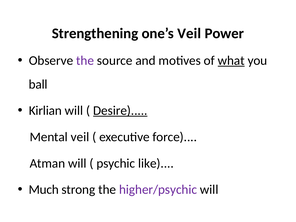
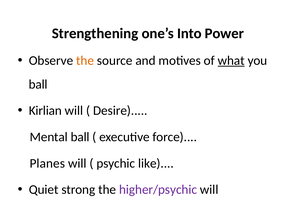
one’s Veil: Veil -> Into
the at (85, 61) colour: purple -> orange
Desire underline: present -> none
Mental veil: veil -> ball
Atman: Atman -> Planes
Much: Much -> Quiet
